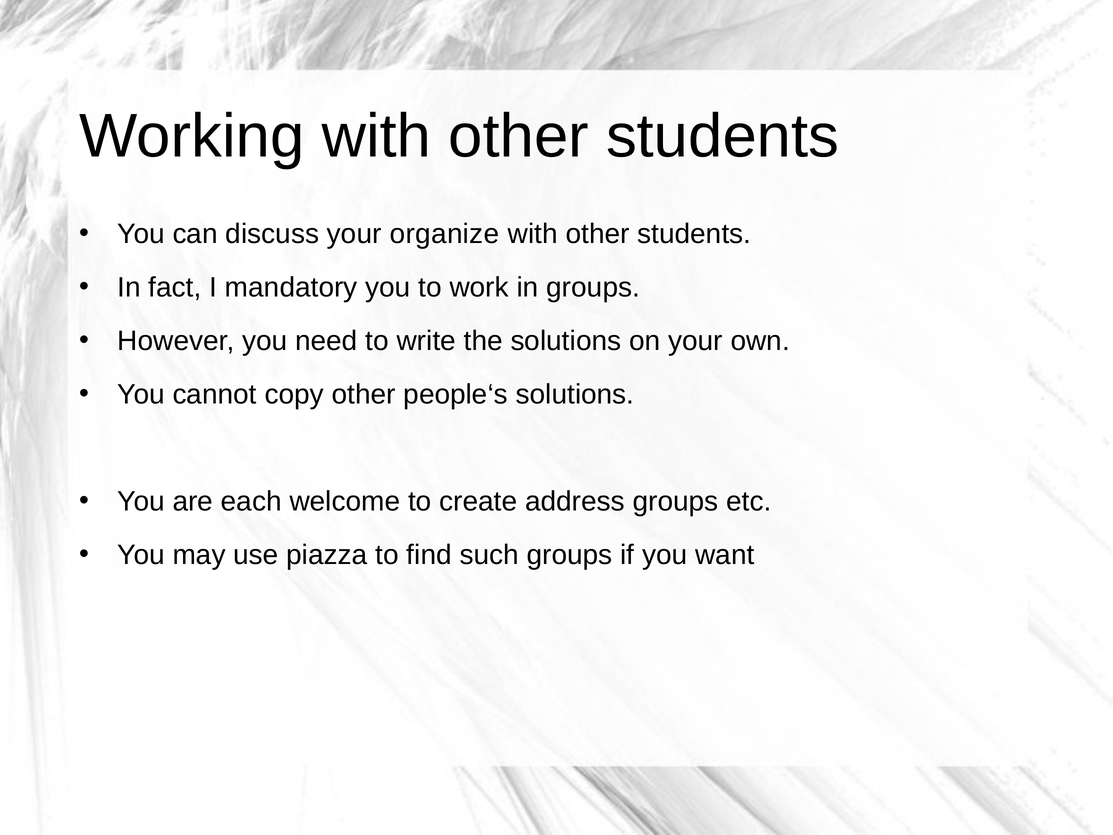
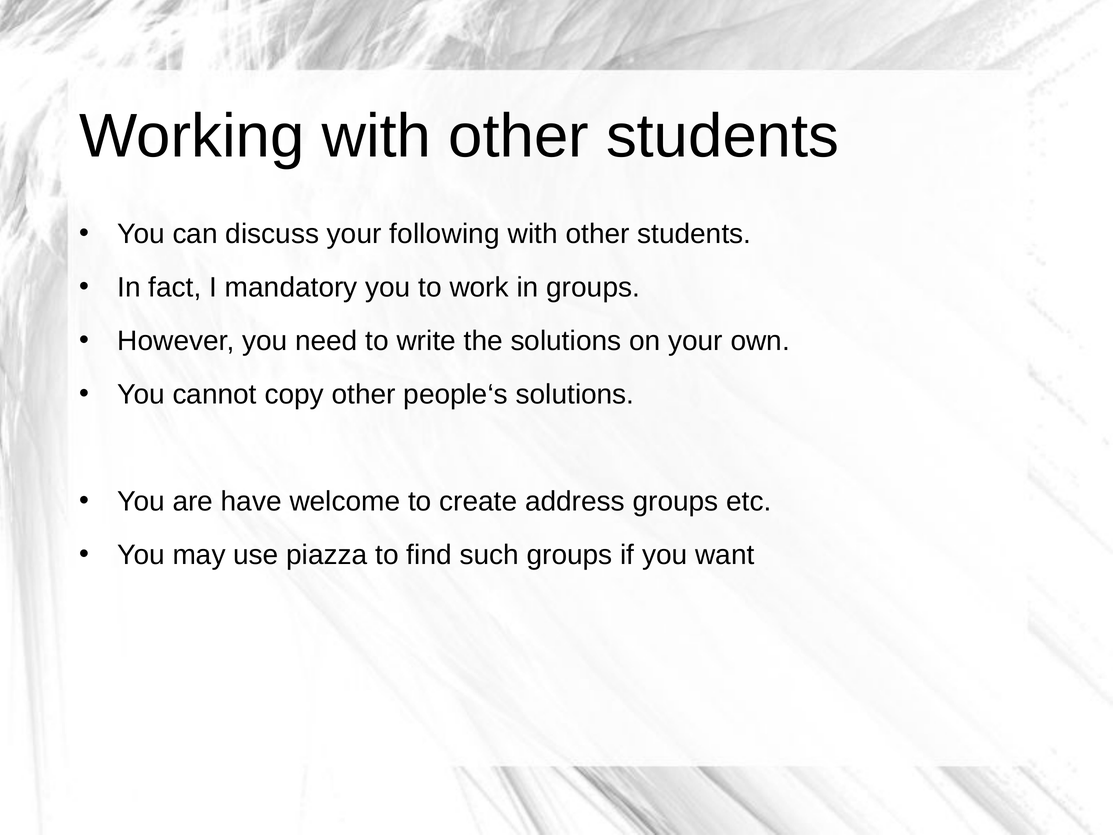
organize: organize -> following
each: each -> have
